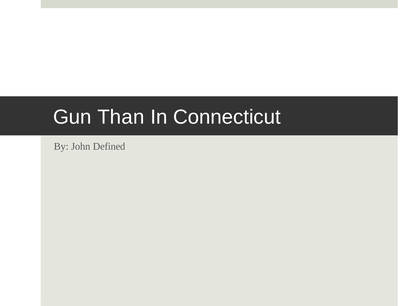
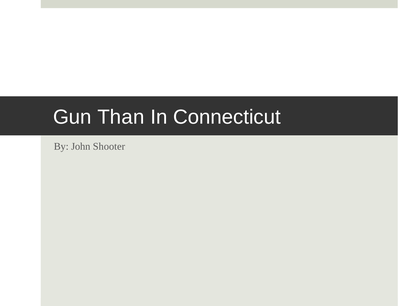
Defined: Defined -> Shooter
